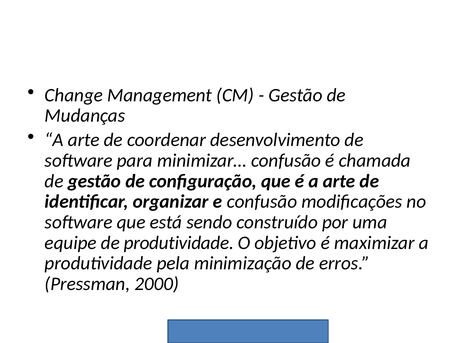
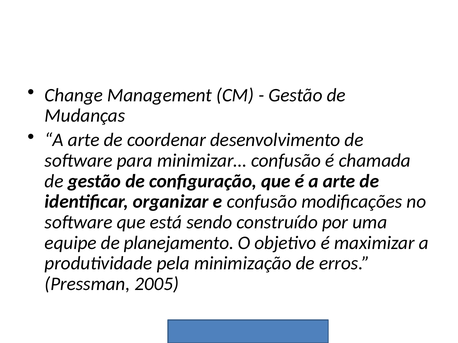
de produtividade: produtividade -> planejamento
2000: 2000 -> 2005
